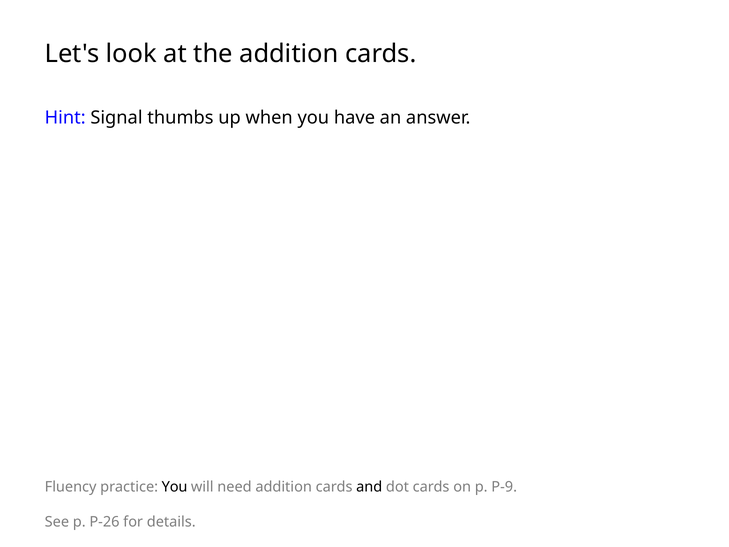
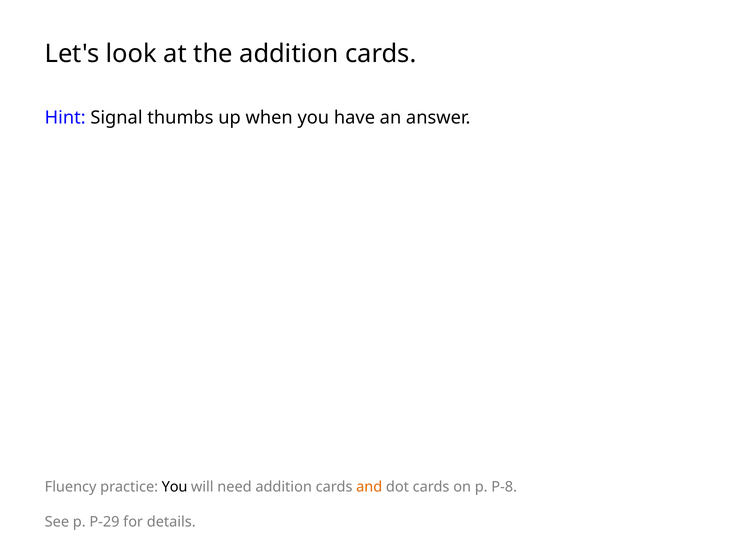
and colour: black -> orange
P-9: P-9 -> P-8
P-26: P-26 -> P-29
